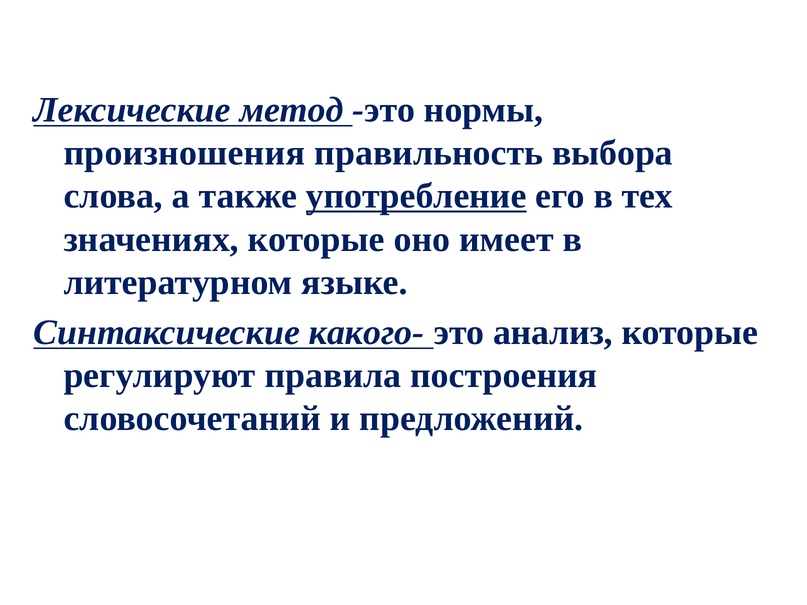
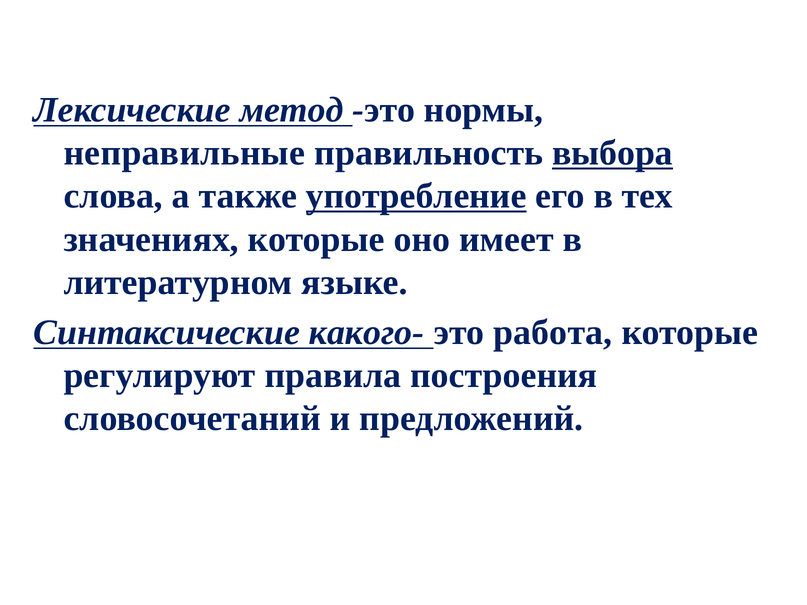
произношения: произношения -> неправильные
выбора underline: none -> present
анализ: анализ -> работа
